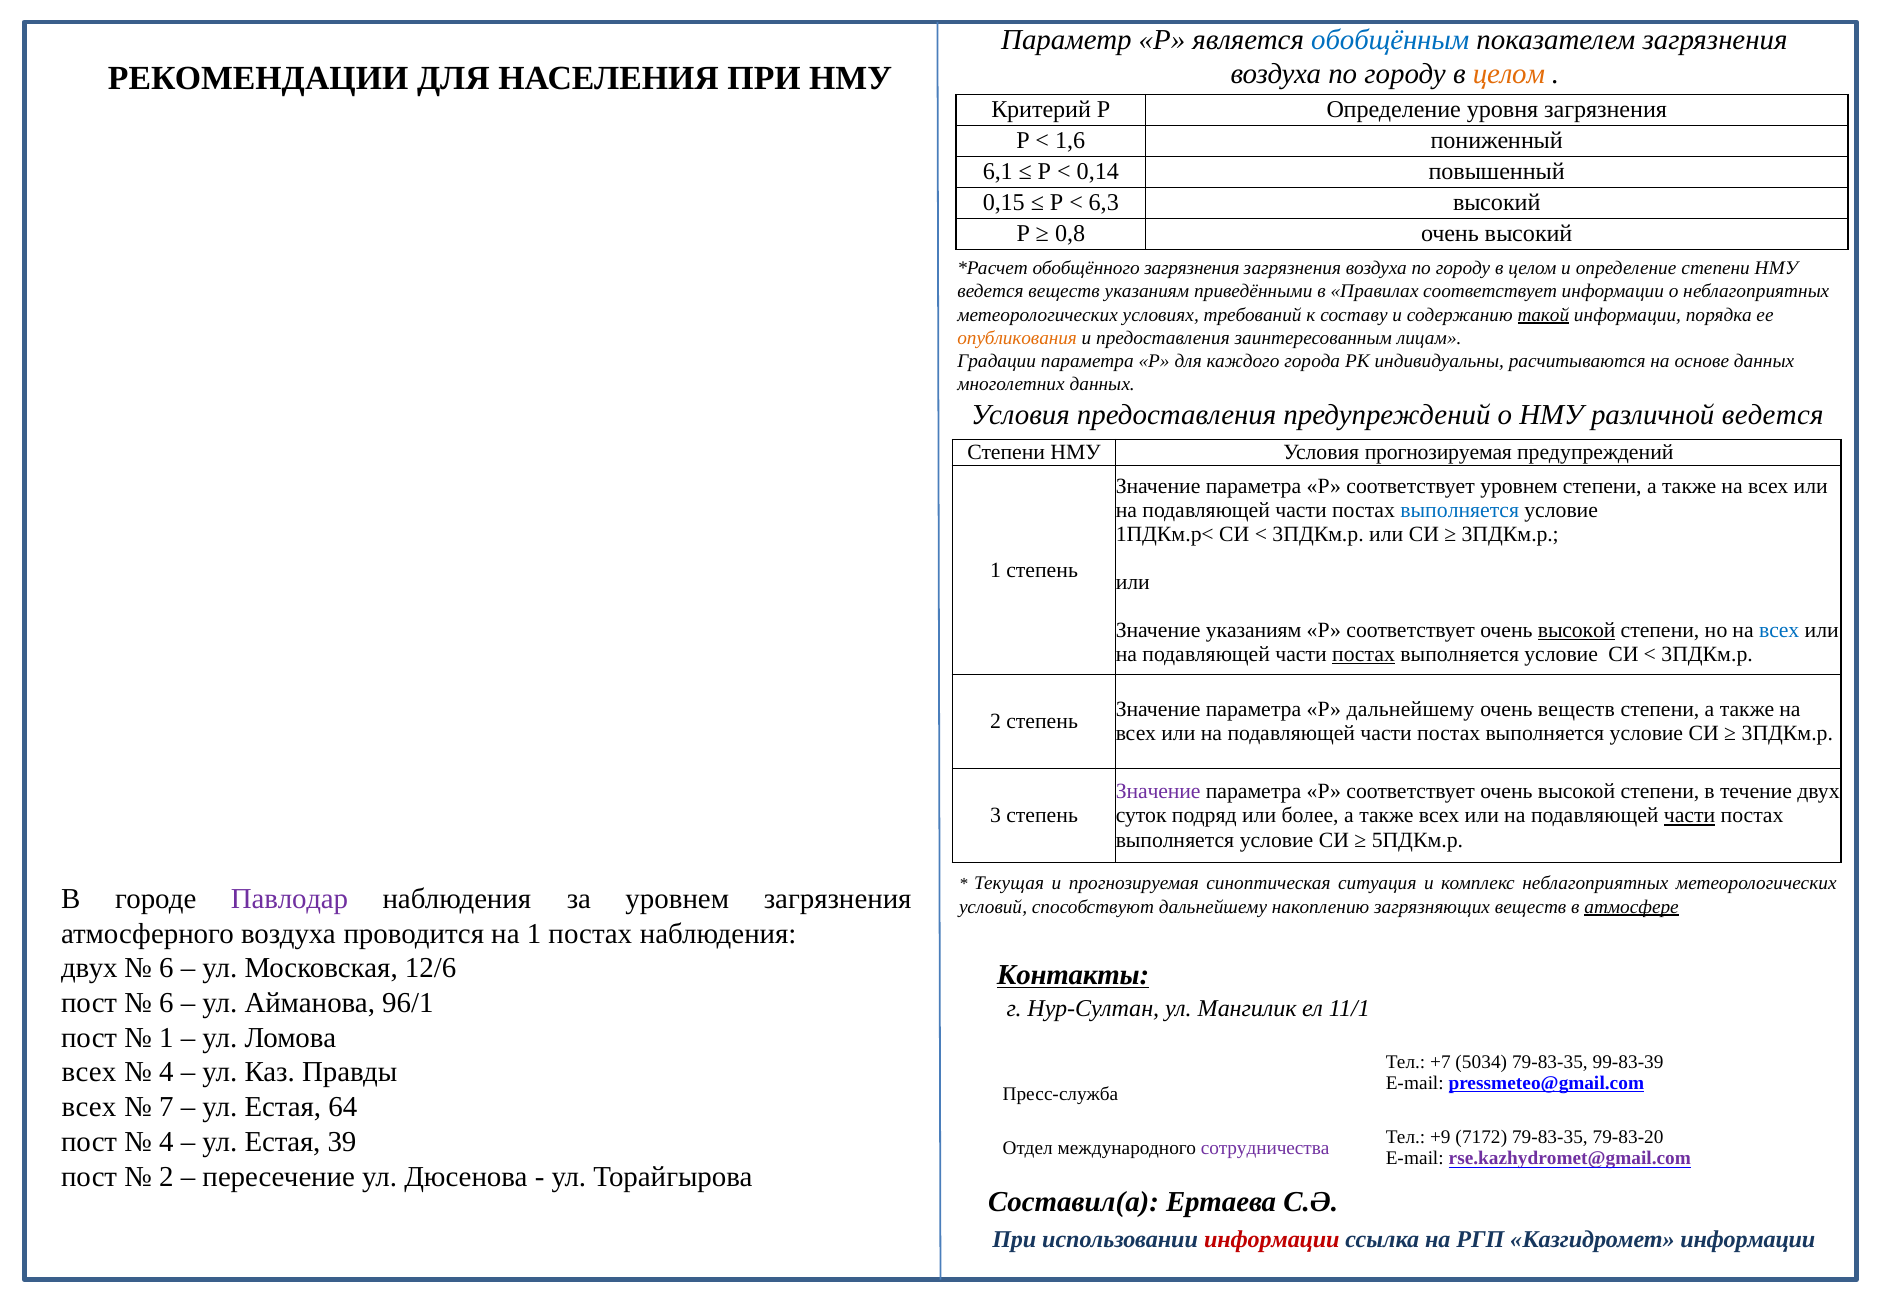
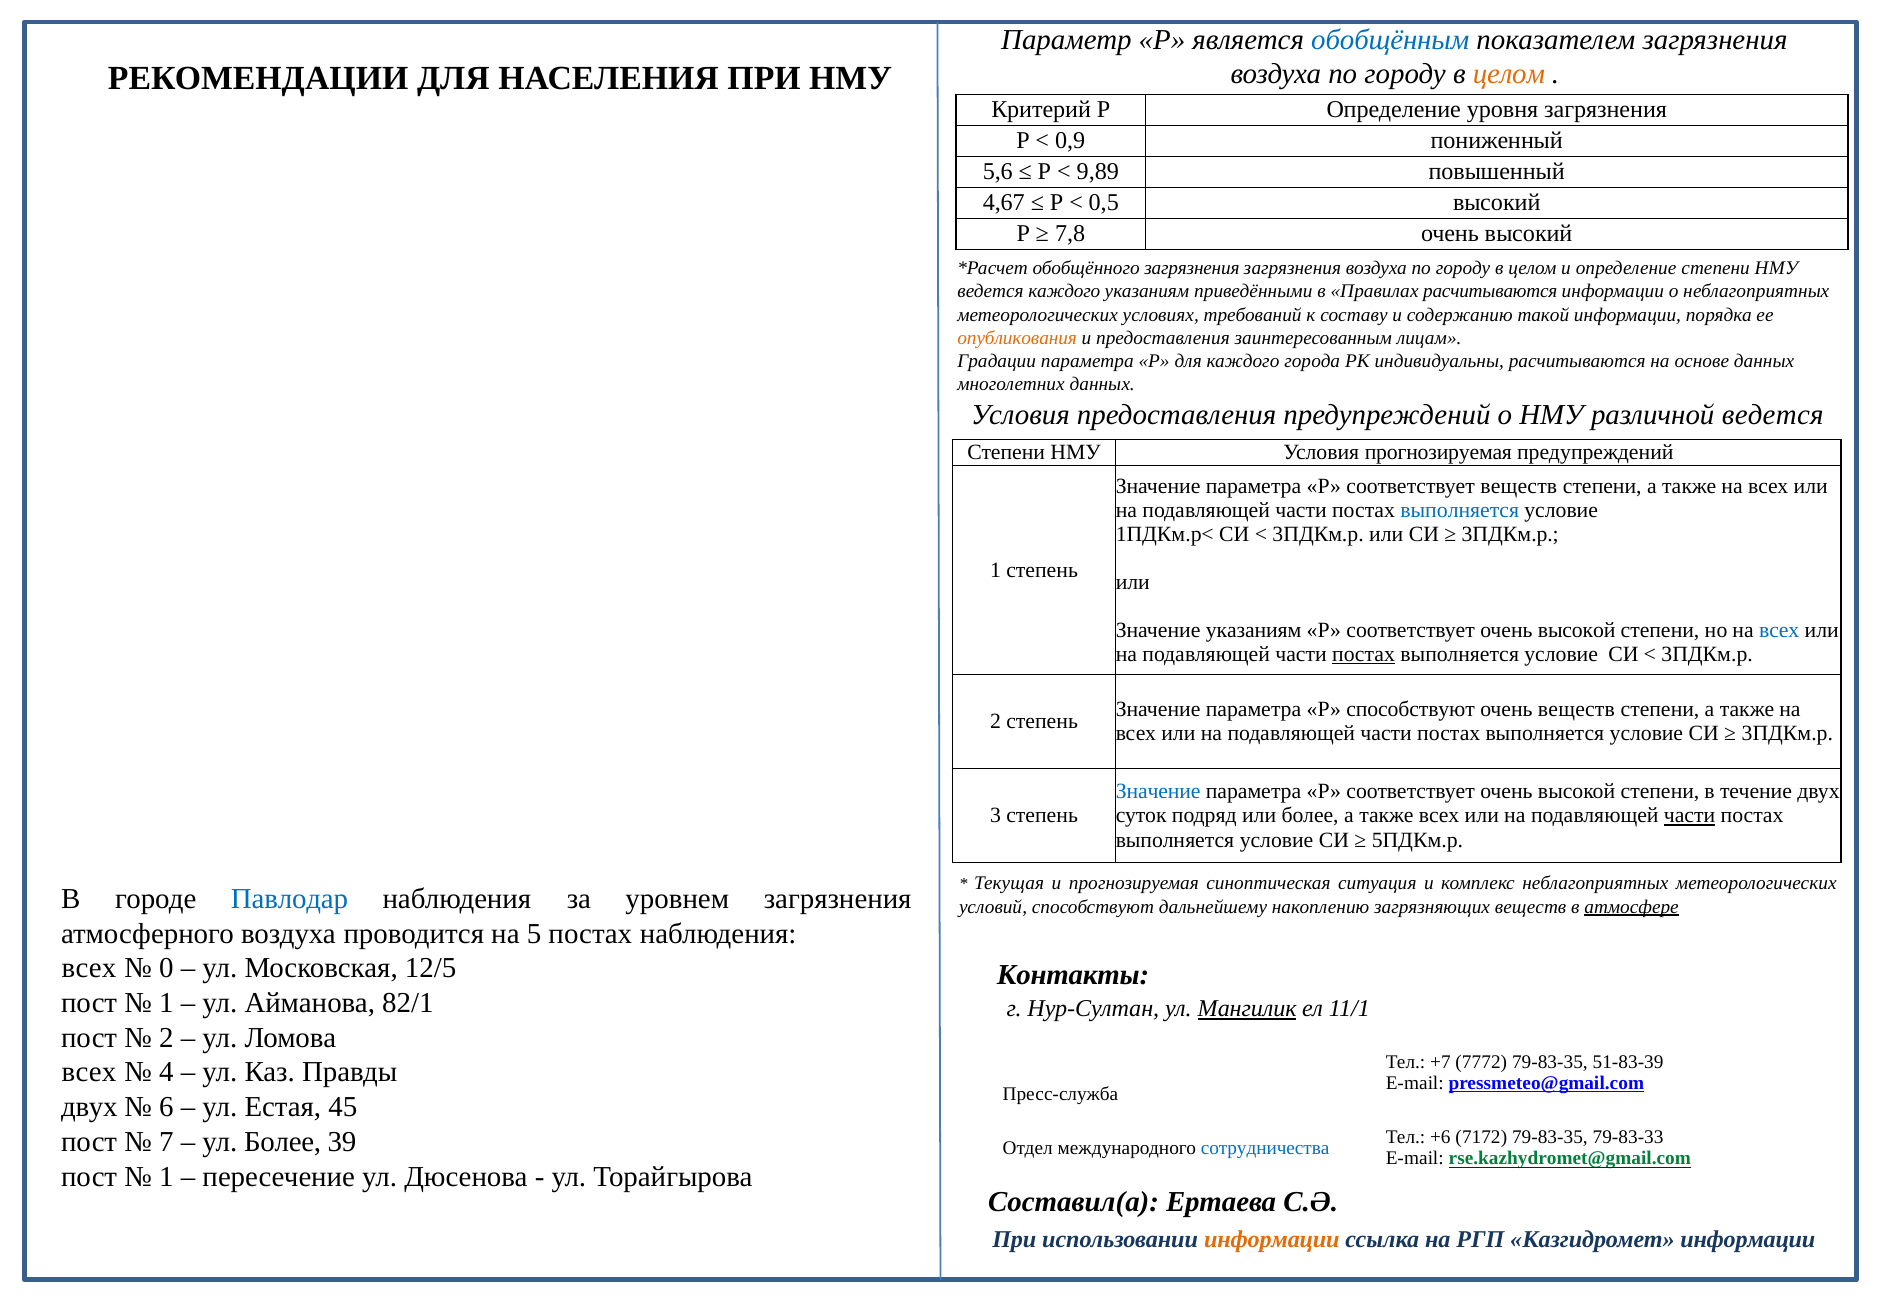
1,6: 1,6 -> 0,9
6,1: 6,1 -> 5,6
0,14: 0,14 -> 9,89
0,15: 0,15 -> 4,67
6,3: 6,3 -> 0,5
0,8: 0,8 -> 7,8
ведется веществ: веществ -> каждого
Правилах соответствует: соответствует -> расчитываются
такой underline: present -> none
соответствует уровнем: уровнем -> веществ
высокой at (1577, 630) underline: present -> none
Р дальнейшему: дальнейшему -> способствуют
Значение at (1158, 792) colour: purple -> blue
Павлодар colour: purple -> blue
на 1: 1 -> 5
двух at (89, 968): двух -> всех
6 at (166, 968): 6 -> 0
12/6: 12/6 -> 12/5
Контакты underline: present -> none
6 at (166, 1003): 6 -> 1
96/1: 96/1 -> 82/1
Мангилик underline: none -> present
1 at (166, 1038): 1 -> 2
5034: 5034 -> 7772
99-83-39: 99-83-39 -> 51-83-39
всех at (89, 1107): всех -> двух
7: 7 -> 6
64: 64 -> 45
+9: +9 -> +6
79-83-20: 79-83-20 -> 79-83-33
4 at (166, 1142): 4 -> 7
Естая at (283, 1142): Естая -> Более
сотрудничества colour: purple -> blue
rse.kazhydromet@gmail.com colour: purple -> green
2 at (166, 1177): 2 -> 1
информации at (1272, 1240) colour: red -> orange
